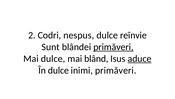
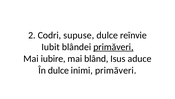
nespus: nespus -> supuse
Sunt: Sunt -> Iubit
Mai dulce: dulce -> iubire
aduce underline: present -> none
